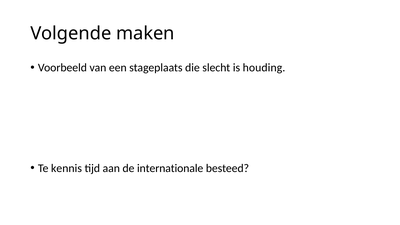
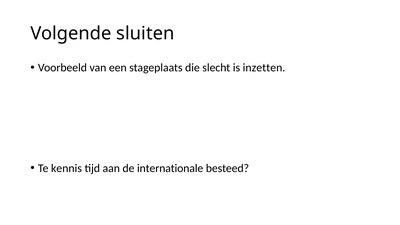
maken: maken -> sluiten
houding: houding -> inzetten
